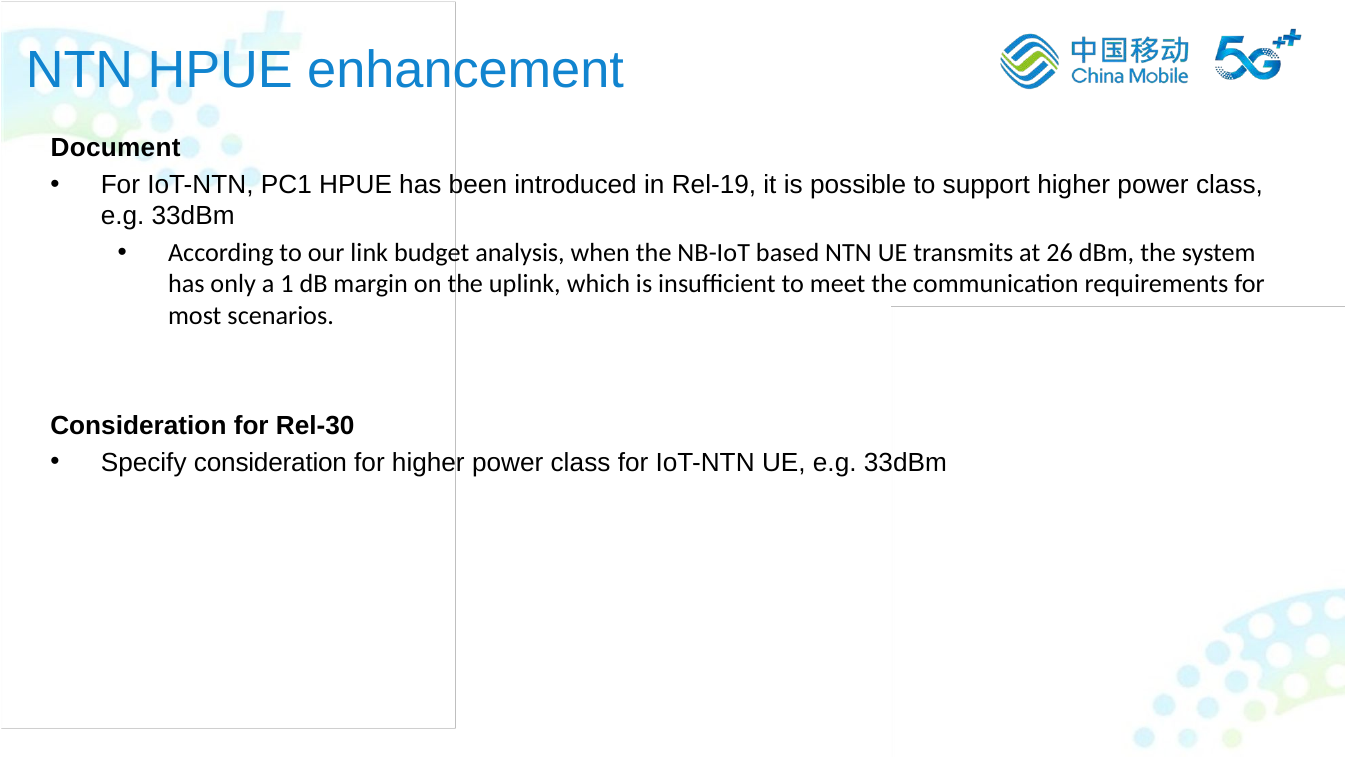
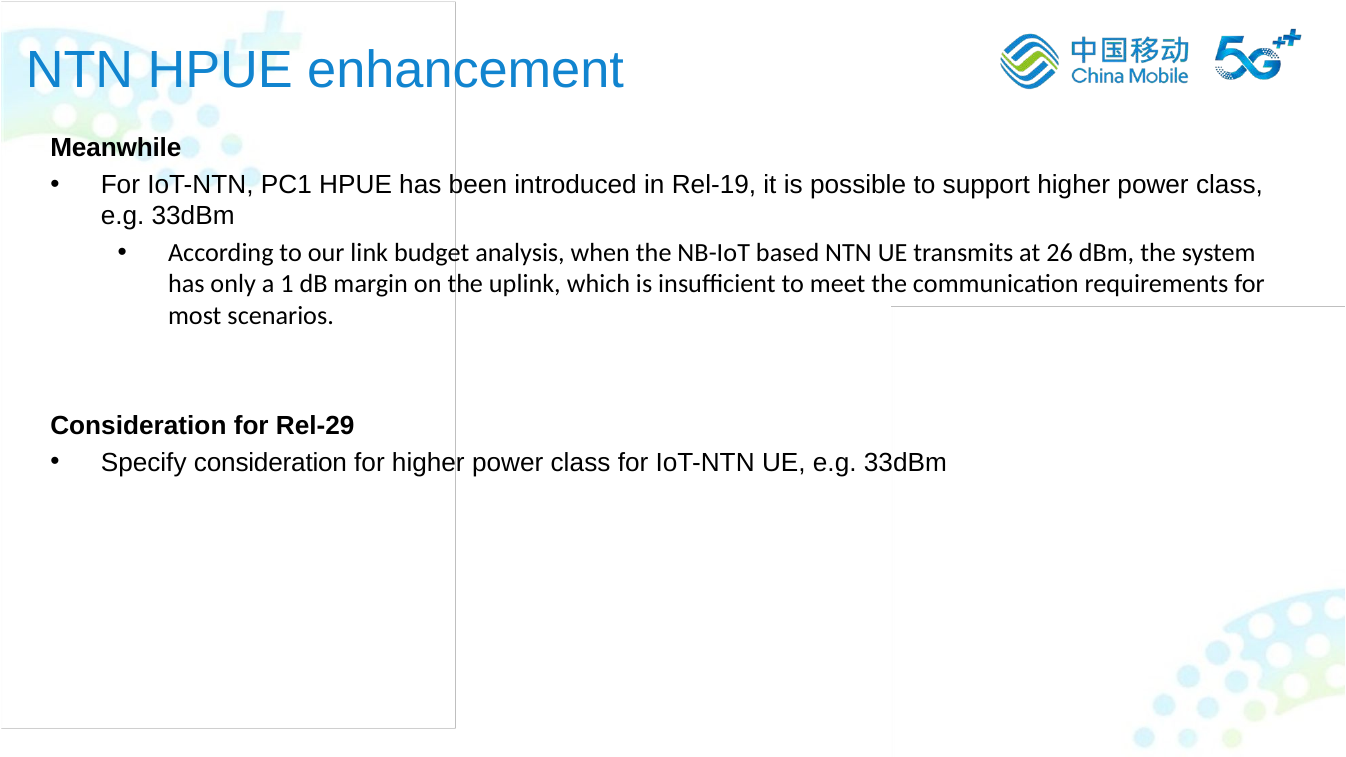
Document: Document -> Meanwhile
Rel-30: Rel-30 -> Rel-29
